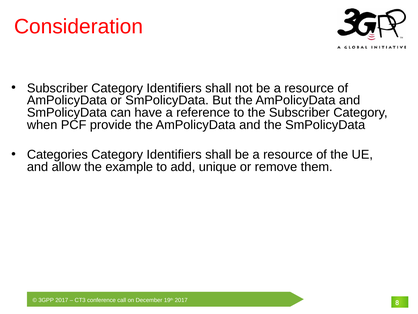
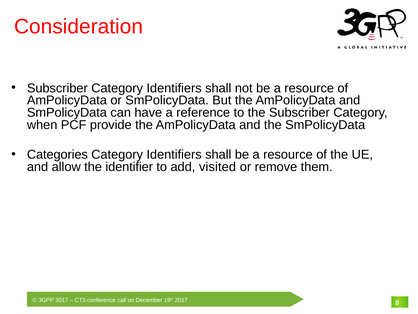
example: example -> identifier
unique: unique -> visited
